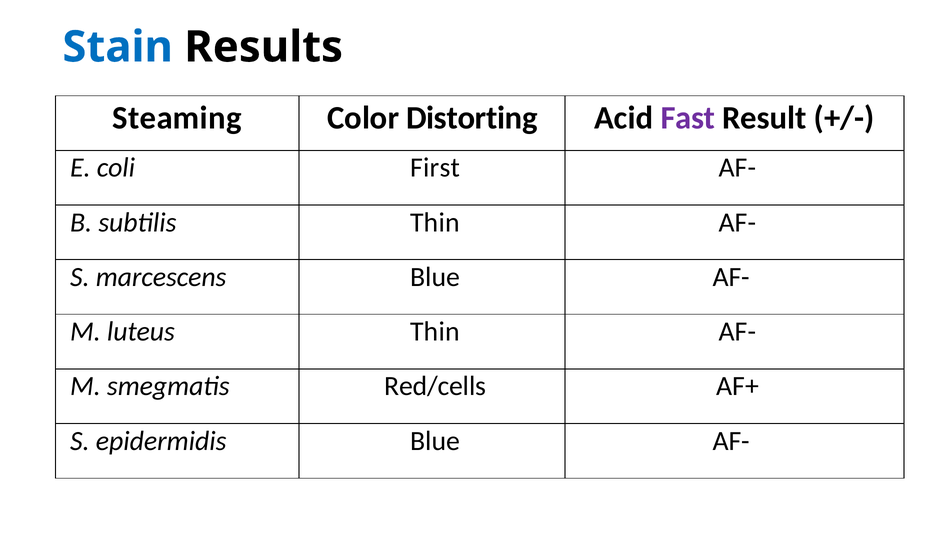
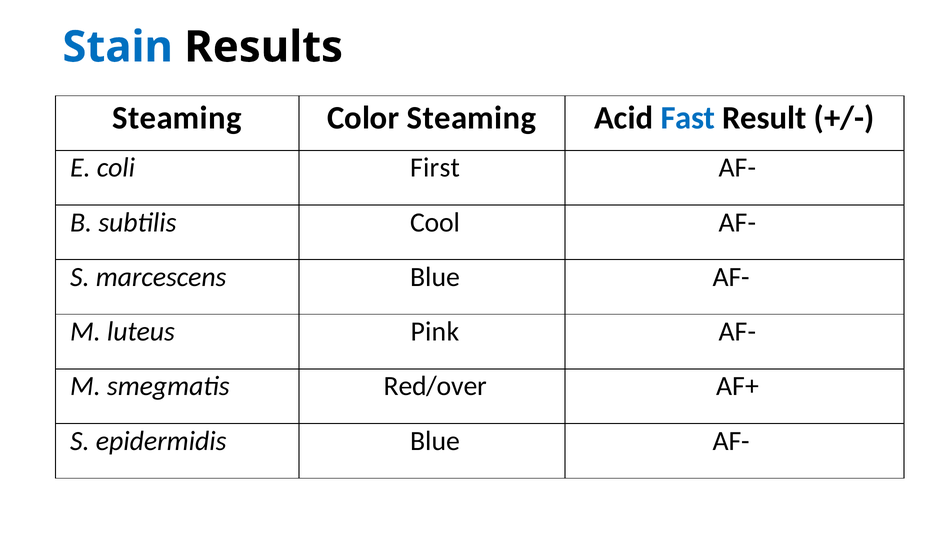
Color Distorting: Distorting -> Steaming
Fast colour: purple -> blue
subtilis Thin: Thin -> Cool
luteus Thin: Thin -> Pink
Red/cells: Red/cells -> Red/over
